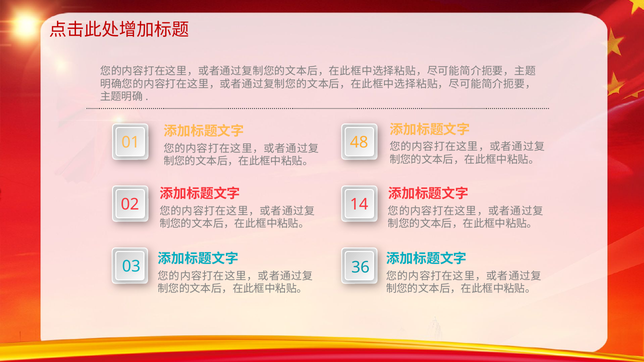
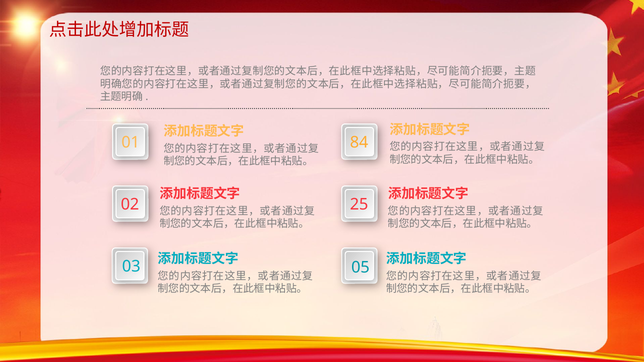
48: 48 -> 84
14: 14 -> 25
36: 36 -> 05
